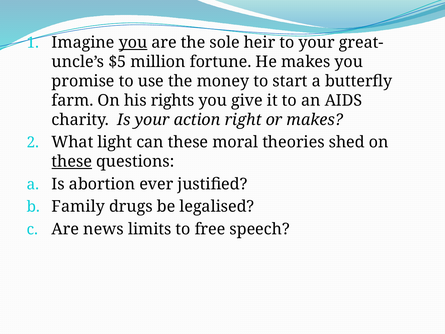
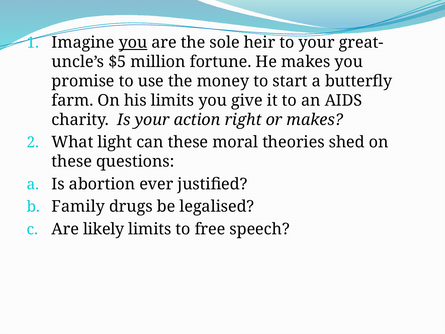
his rights: rights -> limits
these at (72, 161) underline: present -> none
news: news -> likely
